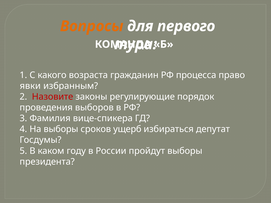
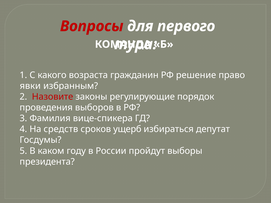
Вопросы colour: orange -> red
процесса: процесса -> решение
На выборы: выборы -> средств
